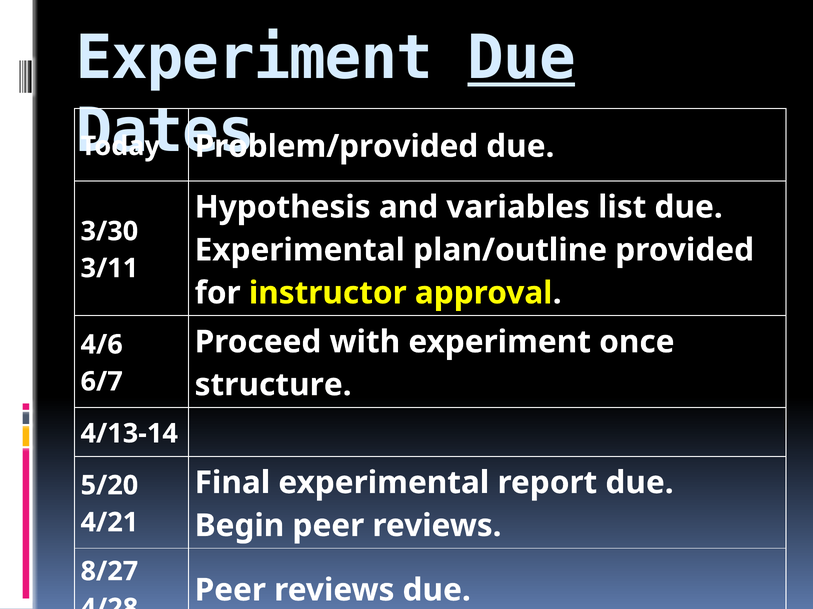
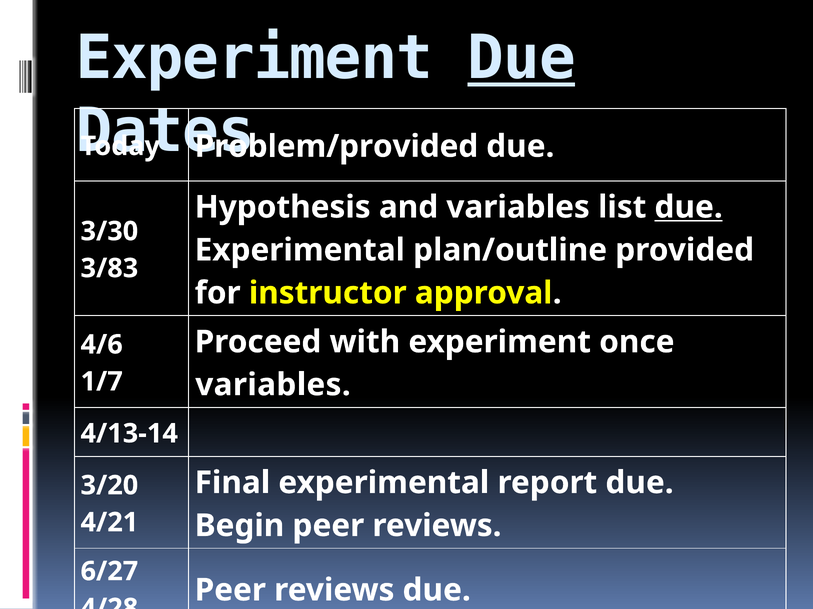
due at (689, 207) underline: none -> present
3/11: 3/11 -> 3/83
6/7: 6/7 -> 1/7
structure at (273, 385): structure -> variables
5/20: 5/20 -> 3/20
8/27: 8/27 -> 6/27
